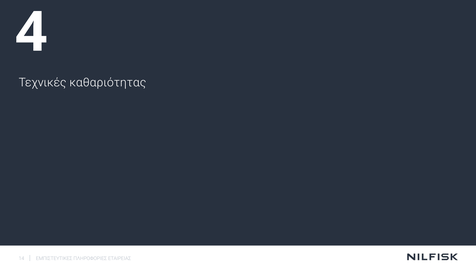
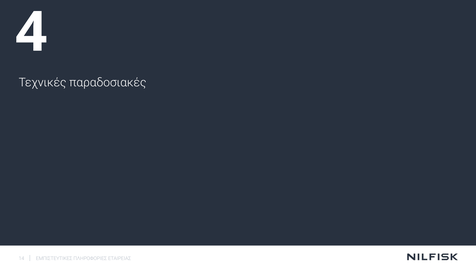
καθαριότητας: καθαριότητας -> παραδοσιακές
